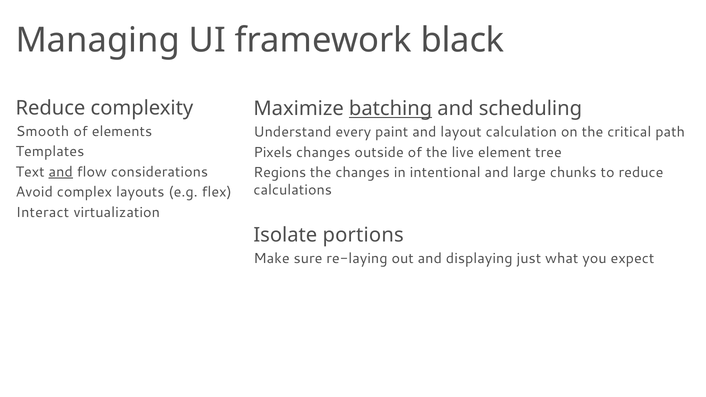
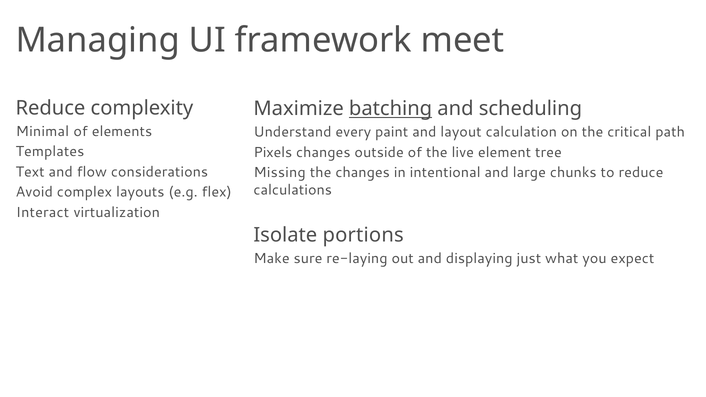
black: black -> meet
Smooth: Smooth -> Minimal
and at (61, 172) underline: present -> none
Regions: Regions -> Missing
